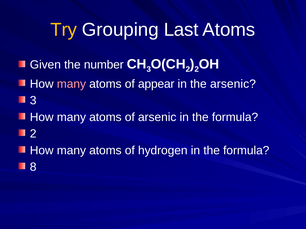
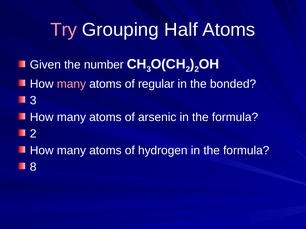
Try colour: yellow -> pink
Last: Last -> Half
appear: appear -> regular
the arsenic: arsenic -> bonded
